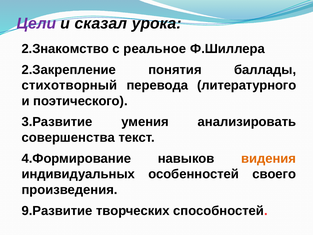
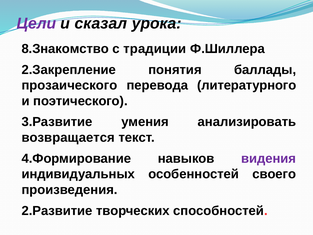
2.Знакомство: 2.Знакомство -> 8.Знакомство
реальное: реальное -> традиции
стихотворный: стихотворный -> прозаического
совершенства: совершенства -> возвращается
видения colour: orange -> purple
9.Развитие: 9.Развитие -> 2.Развитие
